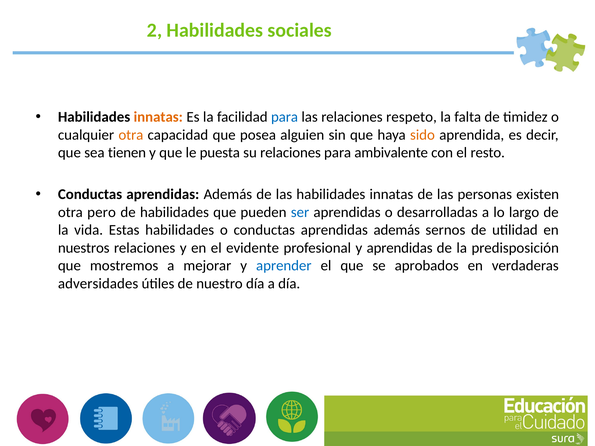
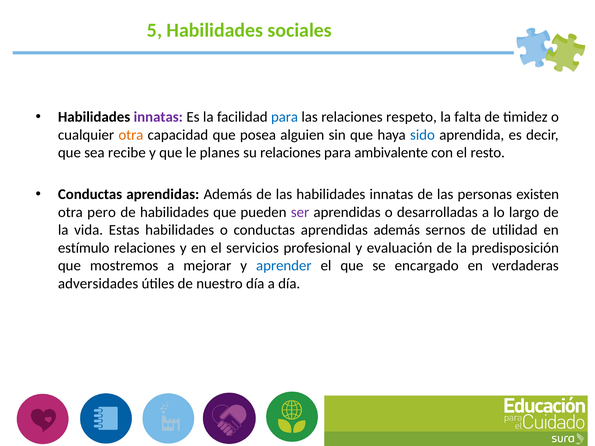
2: 2 -> 5
innatas at (158, 117) colour: orange -> purple
sido colour: orange -> blue
tienen: tienen -> recibe
puesta: puesta -> planes
ser colour: blue -> purple
nuestros: nuestros -> estímulo
evidente: evidente -> servicios
y aprendidas: aprendidas -> evaluación
aprobados: aprobados -> encargado
